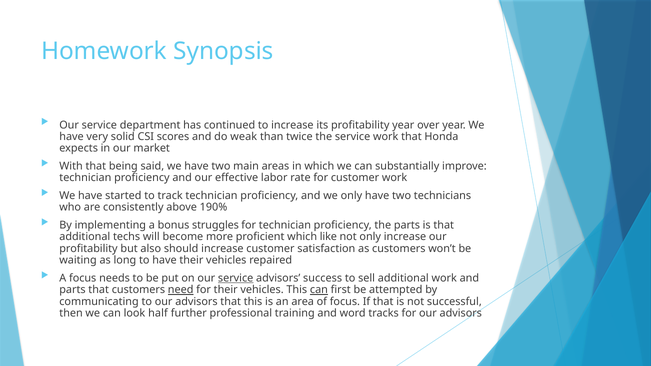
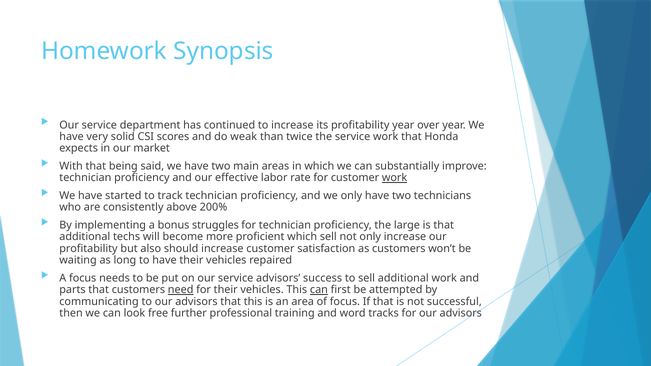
work at (395, 178) underline: none -> present
190%: 190% -> 200%
the parts: parts -> large
which like: like -> sell
service at (236, 278) underline: present -> none
half: half -> free
